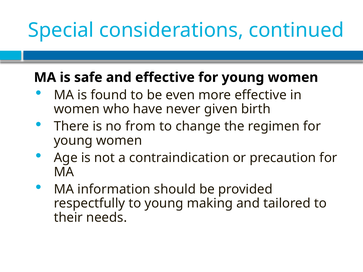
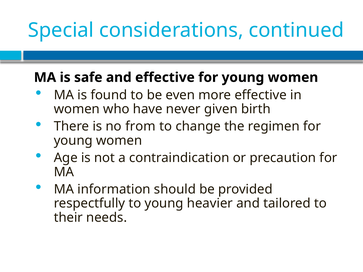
making: making -> heavier
